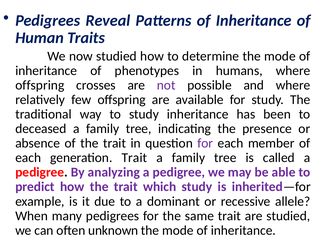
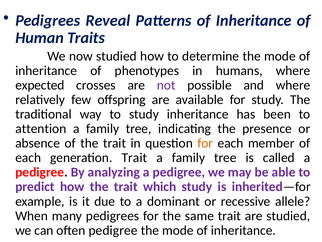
offspring at (40, 85): offspring -> expected
deceased: deceased -> attention
for at (205, 143) colour: purple -> orange
often unknown: unknown -> pedigree
